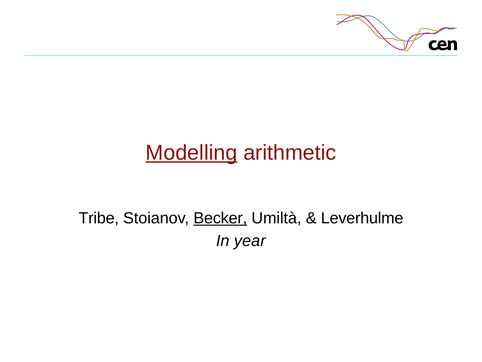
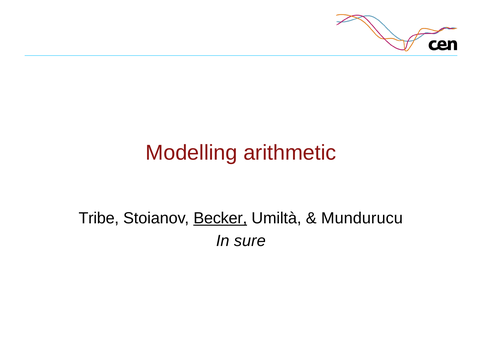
Modelling underline: present -> none
Leverhulme: Leverhulme -> Mundurucu
year: year -> sure
